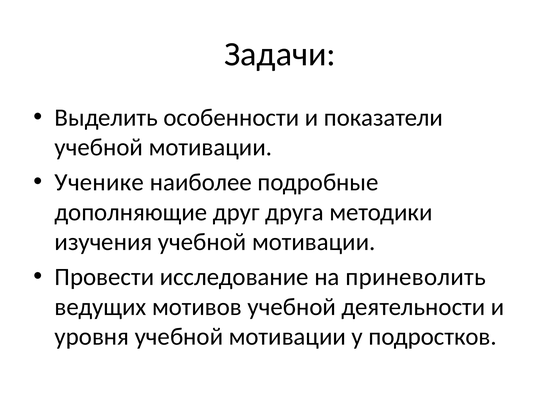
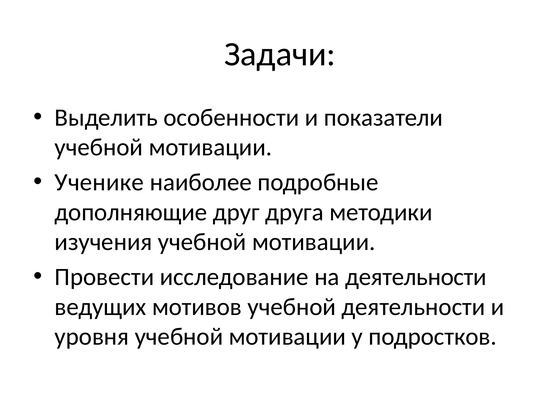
на приневолить: приневолить -> деятельности
